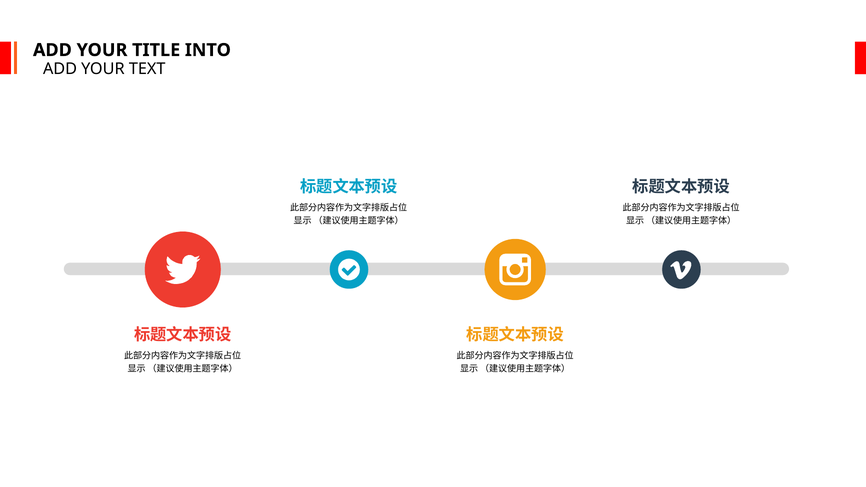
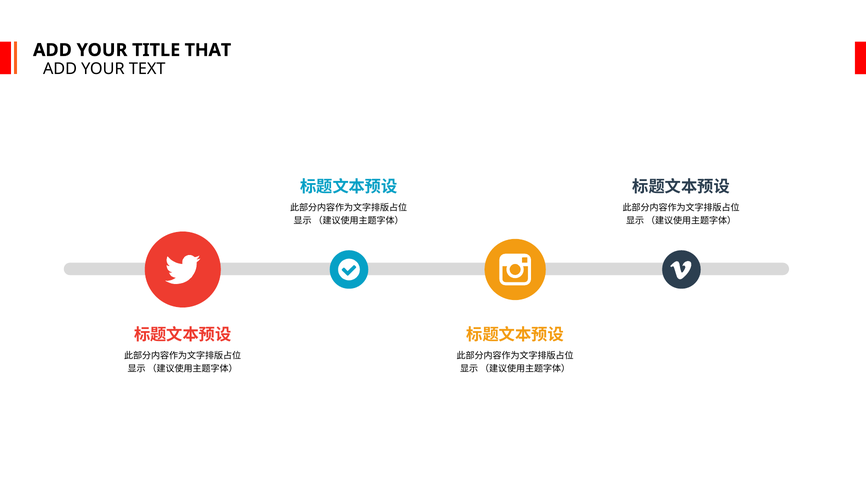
INTO: INTO -> THAT
